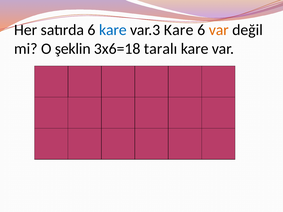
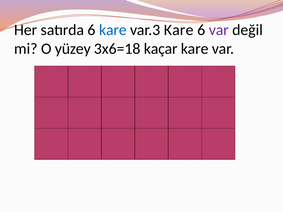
var at (219, 30) colour: orange -> purple
şeklin: şeklin -> yüzey
taralı: taralı -> kaçar
